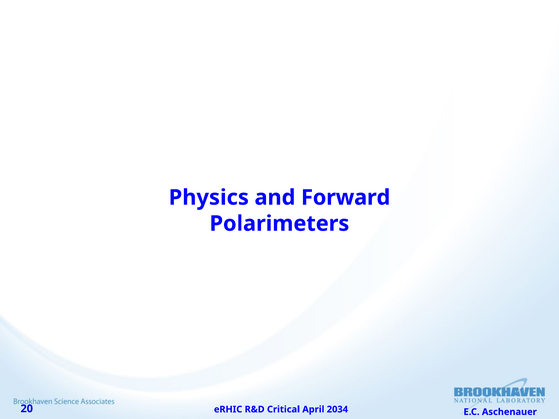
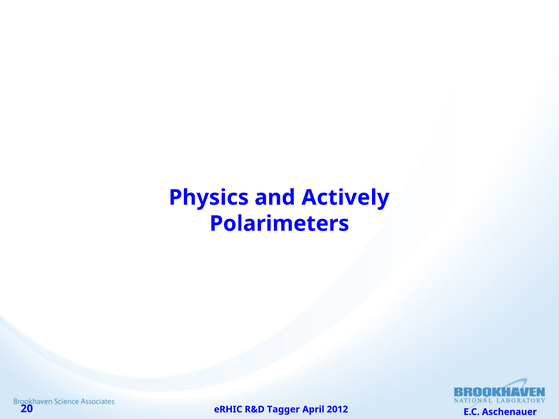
Forward: Forward -> Actively
Critical: Critical -> Tagger
2034: 2034 -> 2012
